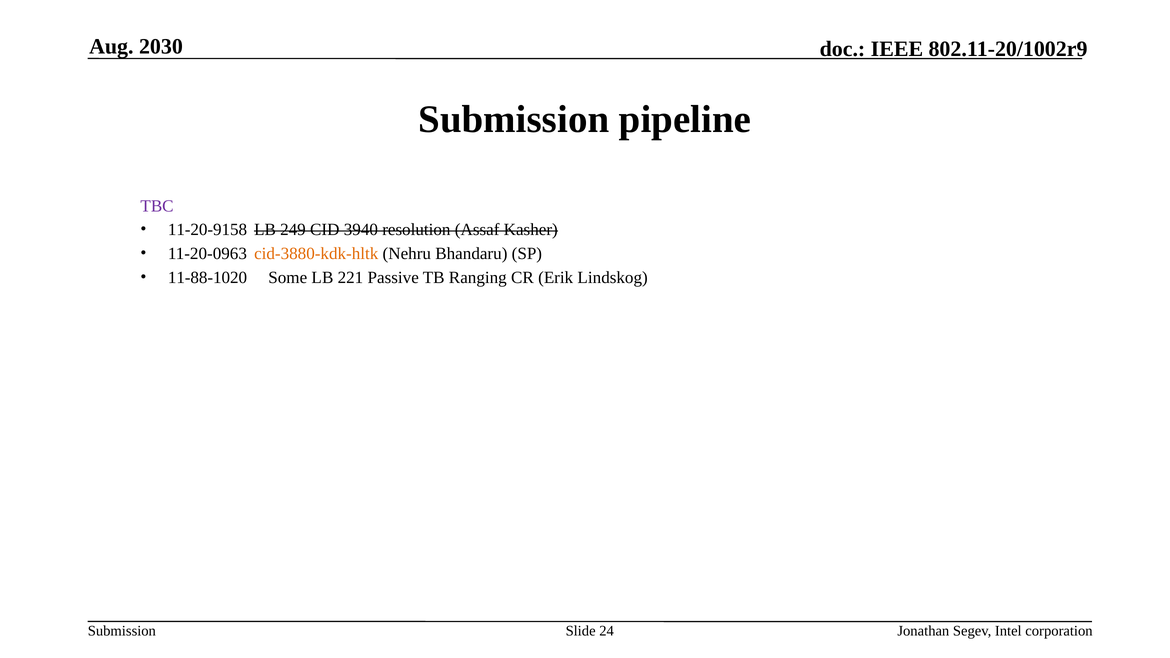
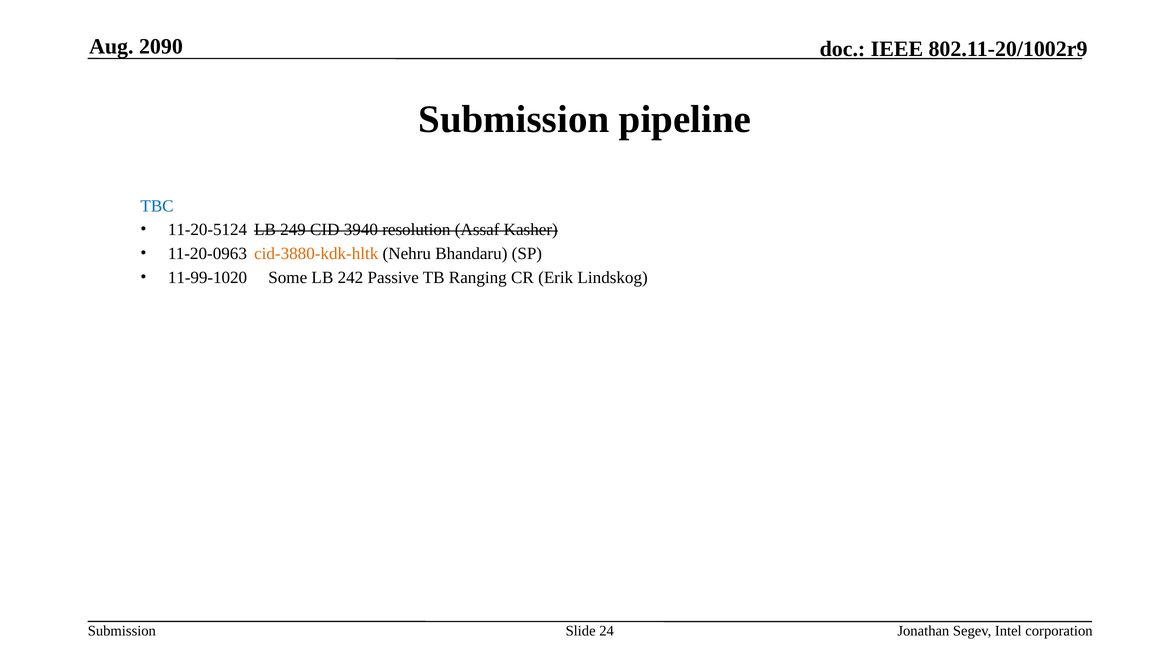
2030: 2030 -> 2090
TBC colour: purple -> blue
11-20-9158: 11-20-9158 -> 11-20-5124
11-88-1020: 11-88-1020 -> 11-99-1020
221: 221 -> 242
